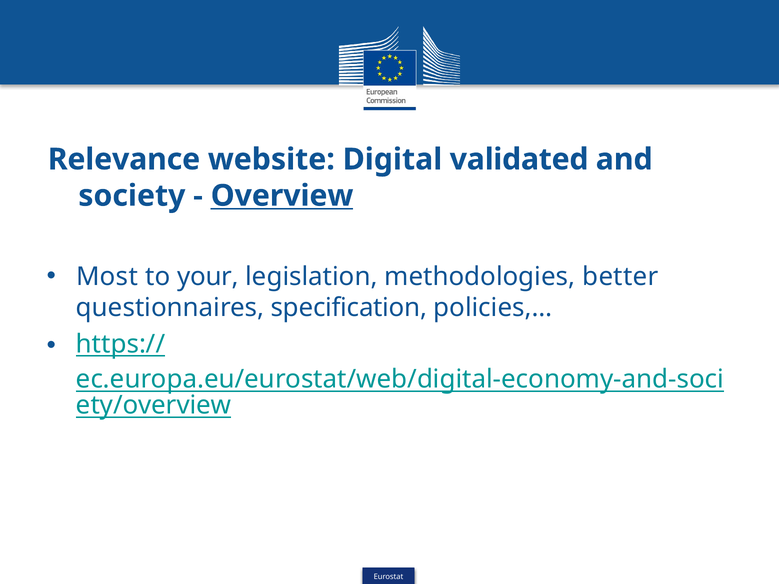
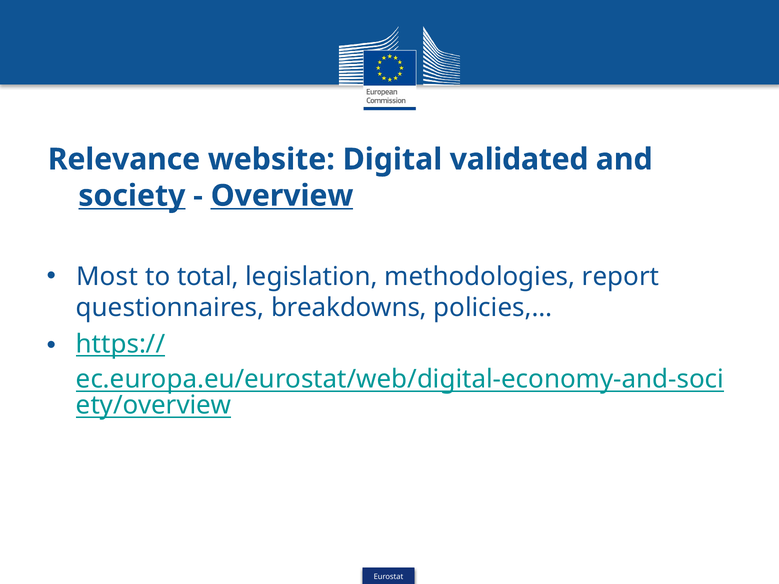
society underline: none -> present
your: your -> total
better: better -> report
specification: specification -> breakdowns
